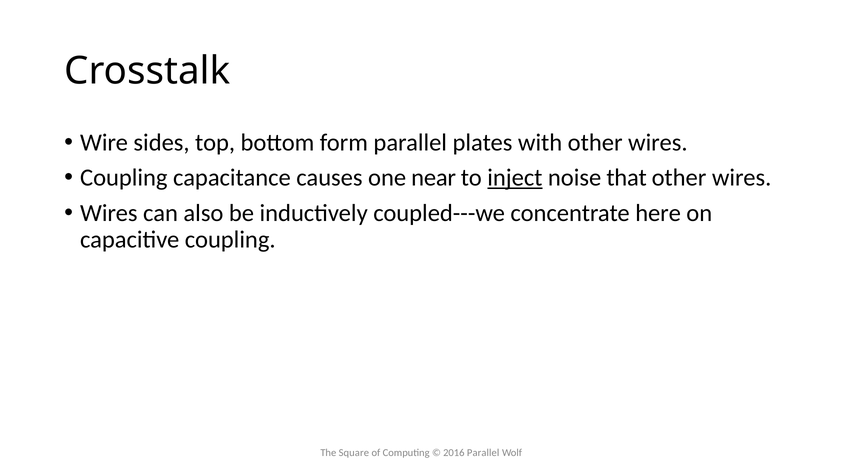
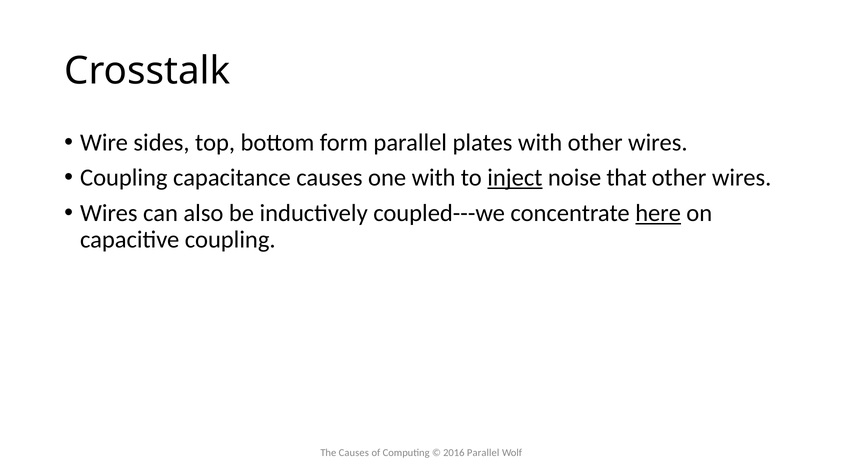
one near: near -> with
here underline: none -> present
The Square: Square -> Causes
